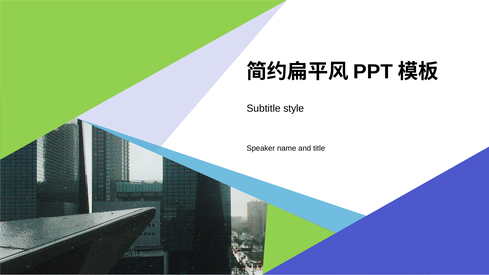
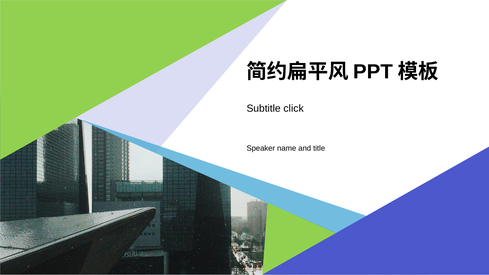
style: style -> click
